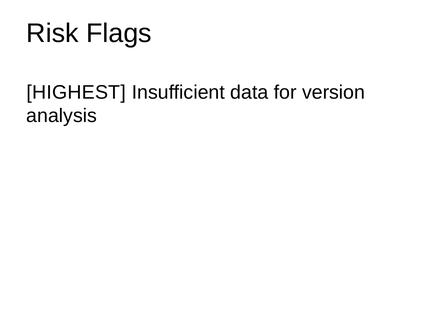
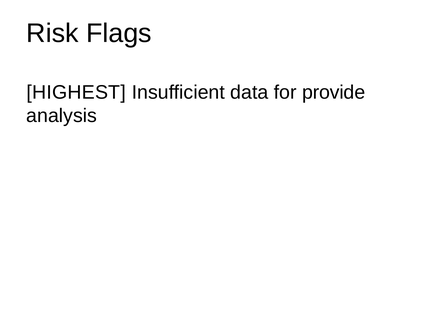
version: version -> provide
